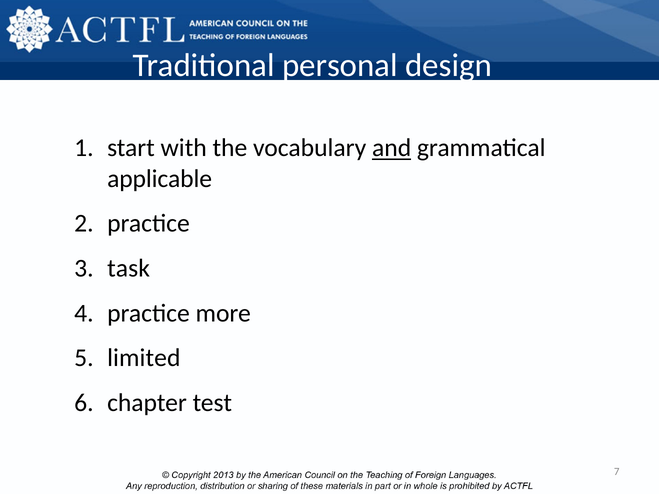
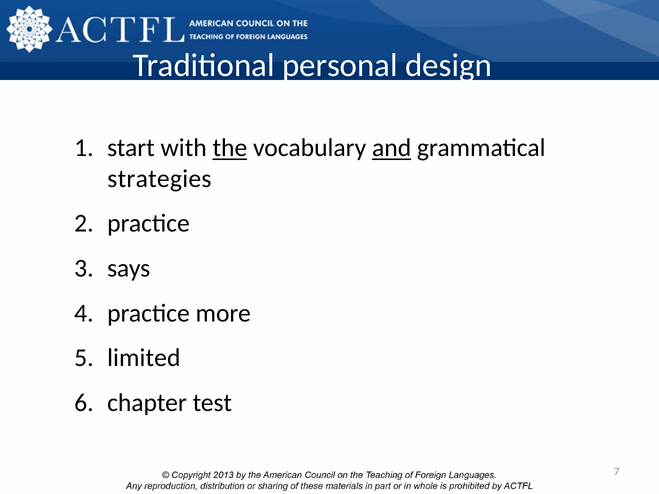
the underline: none -> present
applicable: applicable -> strategies
task: task -> says
